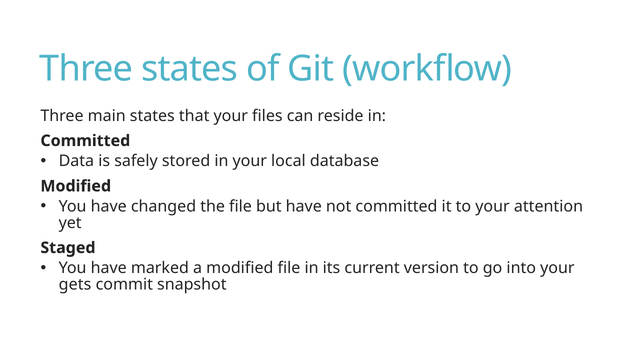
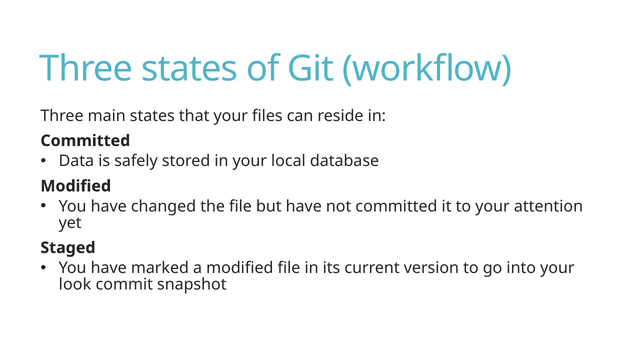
gets: gets -> look
